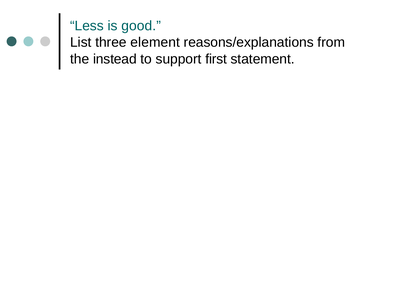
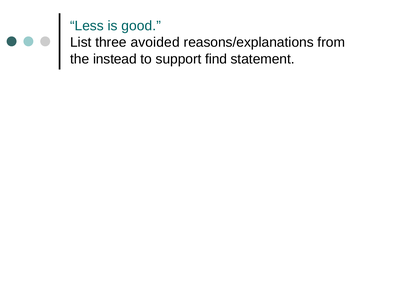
element: element -> avoided
first: first -> find
